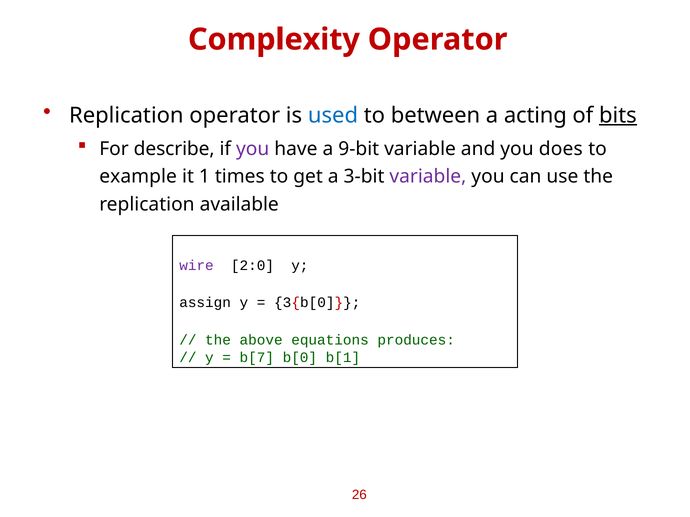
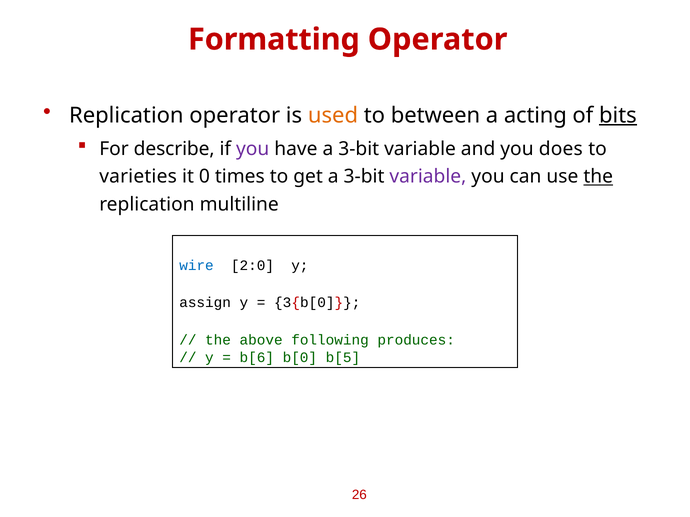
Complexity: Complexity -> Formatting
used colour: blue -> orange
have a 9-bit: 9-bit -> 3-bit
example: example -> varieties
1: 1 -> 0
the at (598, 177) underline: none -> present
available: available -> multiline
wire colour: purple -> blue
equations: equations -> following
b[7: b[7 -> b[6
b[1: b[1 -> b[5
